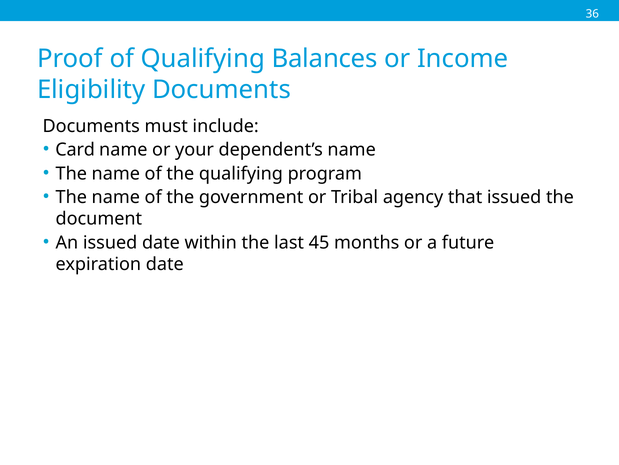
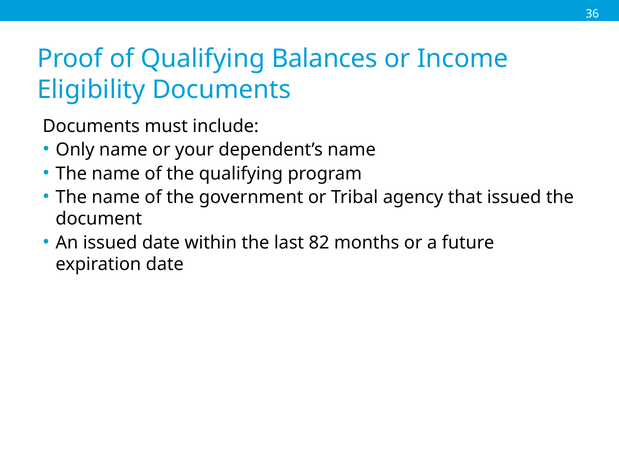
Card: Card -> Only
45: 45 -> 82
